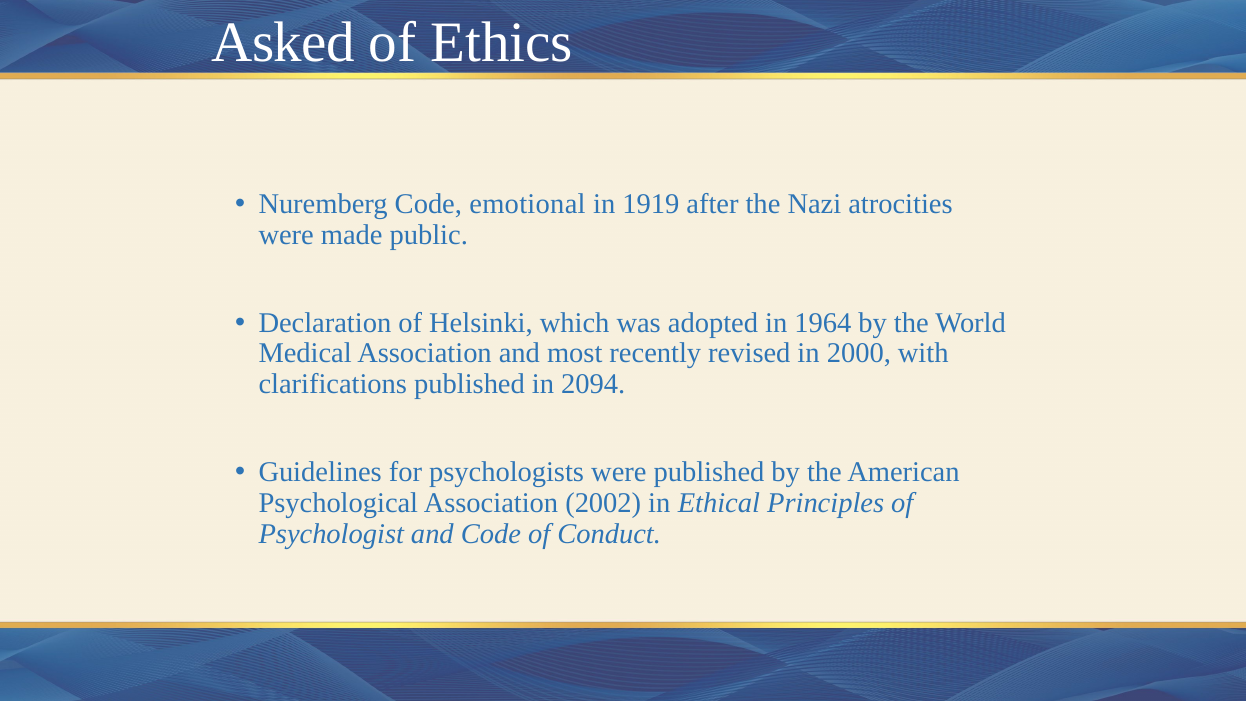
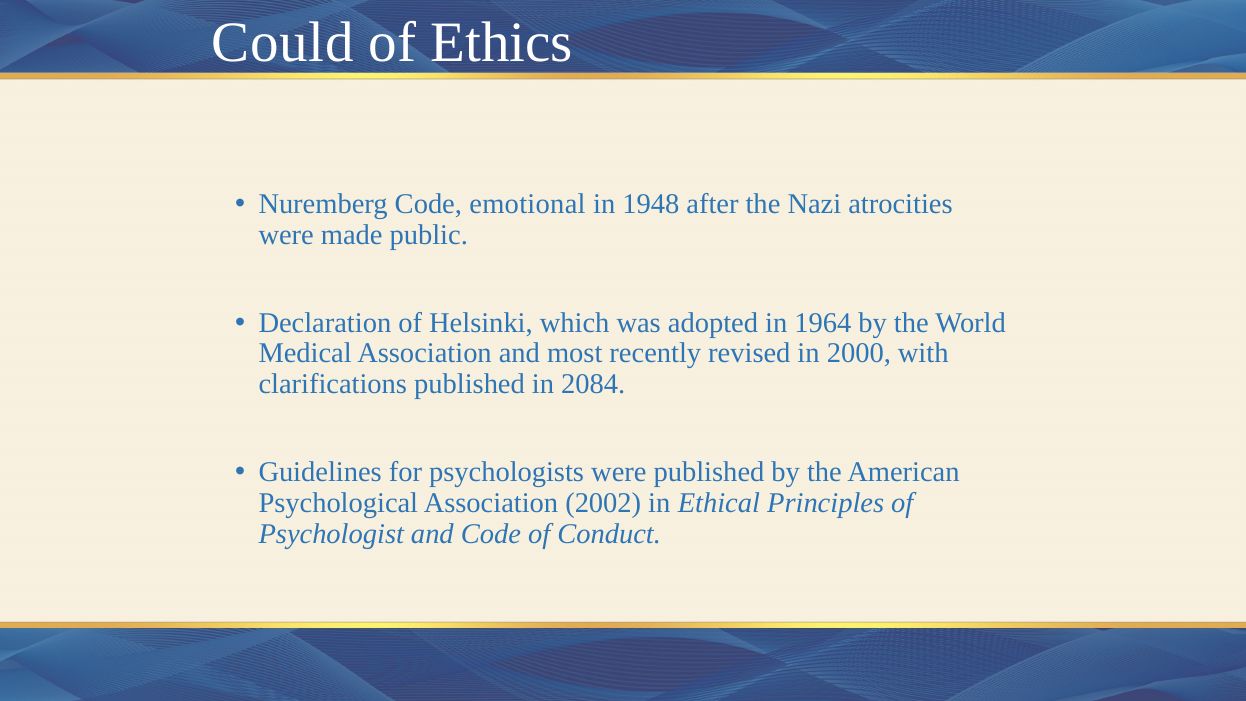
Asked: Asked -> Could
1919: 1919 -> 1948
2094: 2094 -> 2084
